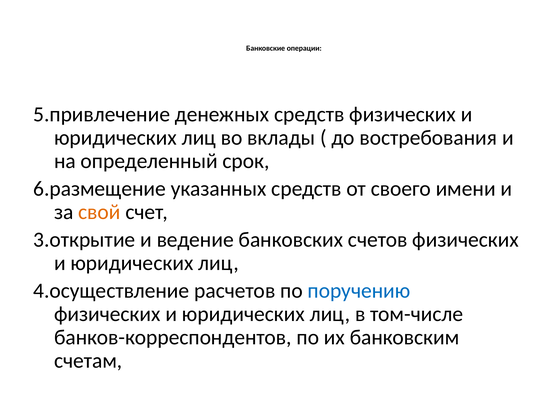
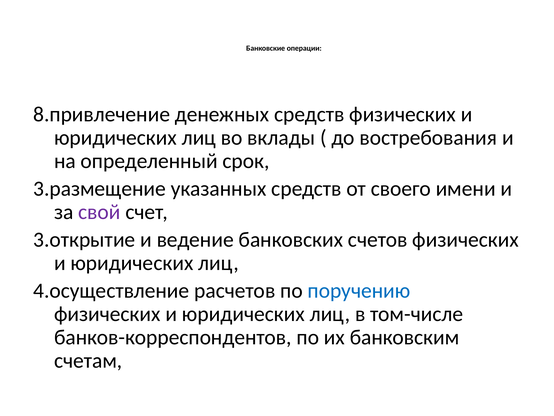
5.привлечение: 5.привлечение -> 8.привлечение
6.размещение: 6.размещение -> 3.размещение
свой colour: orange -> purple
